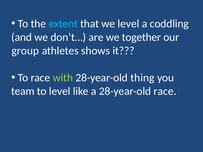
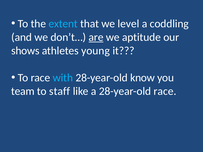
are underline: none -> present
together: together -> aptitude
group: group -> shows
shows: shows -> young
with colour: light green -> light blue
thing: thing -> know
to level: level -> staff
